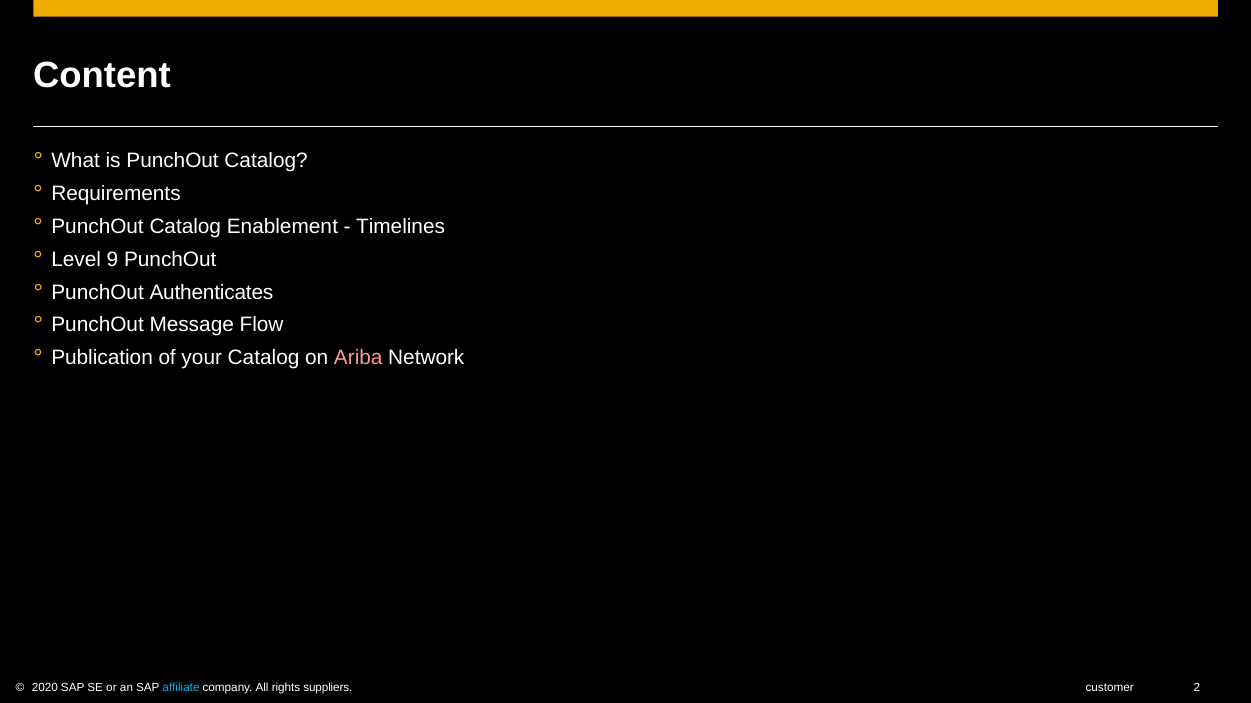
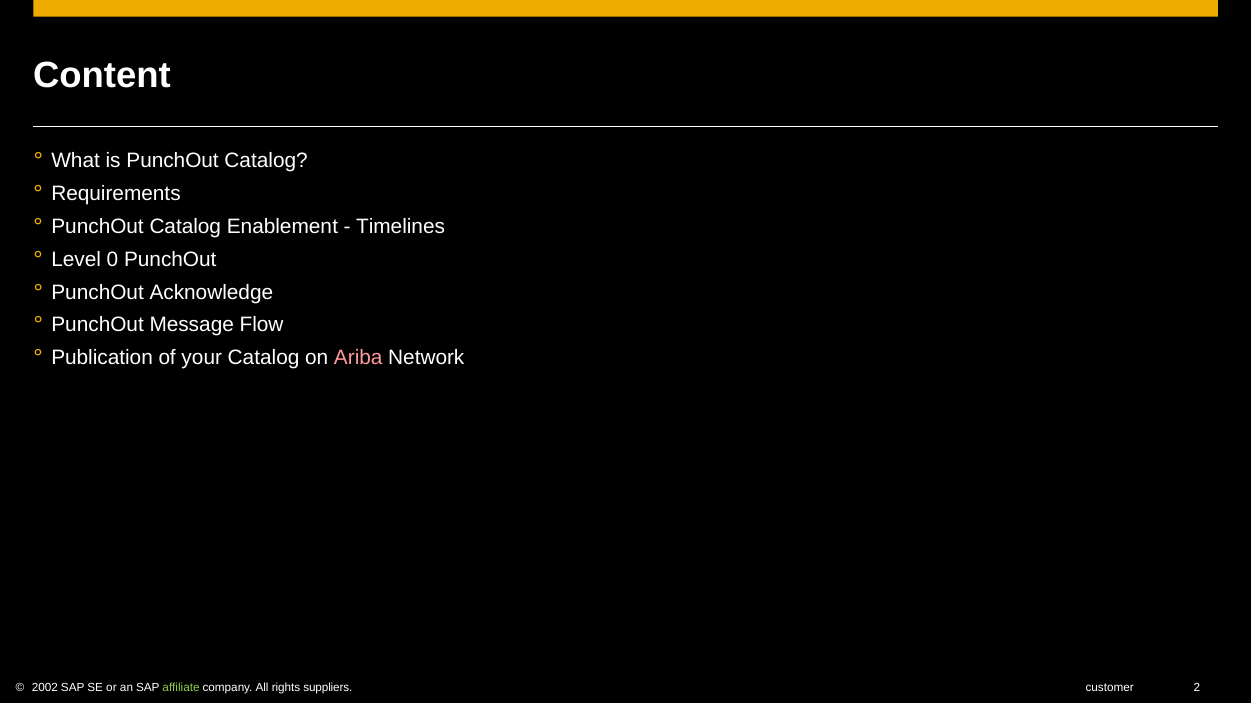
9: 9 -> 0
Authenticates: Authenticates -> Acknowledge
2020: 2020 -> 2002
affiliate colour: light blue -> light green
